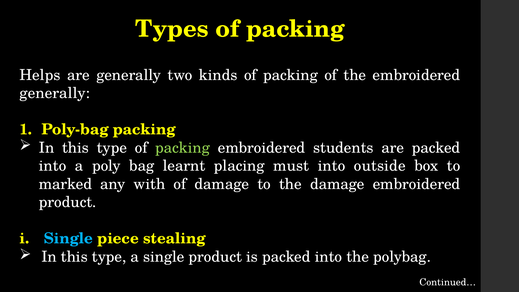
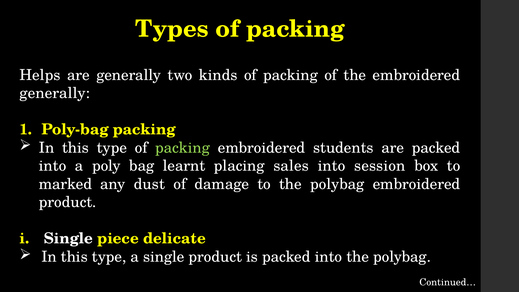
must: must -> sales
outside: outside -> session
with: with -> dust
to the damage: damage -> polybag
Single at (68, 239) colour: light blue -> white
stealing: stealing -> delicate
